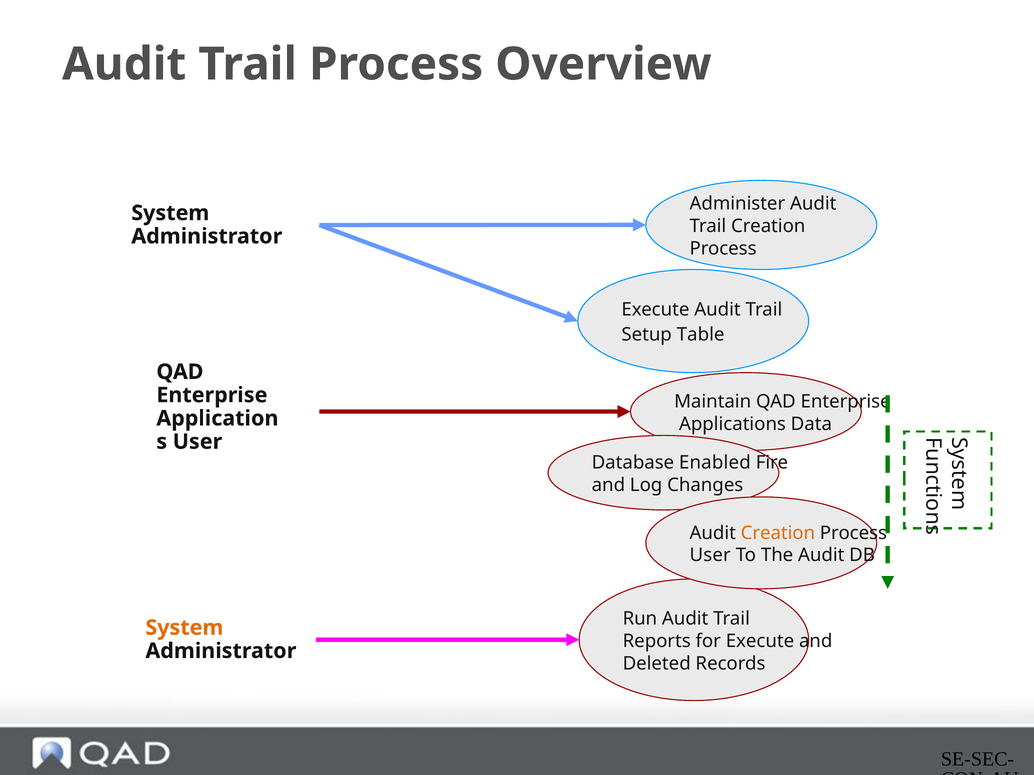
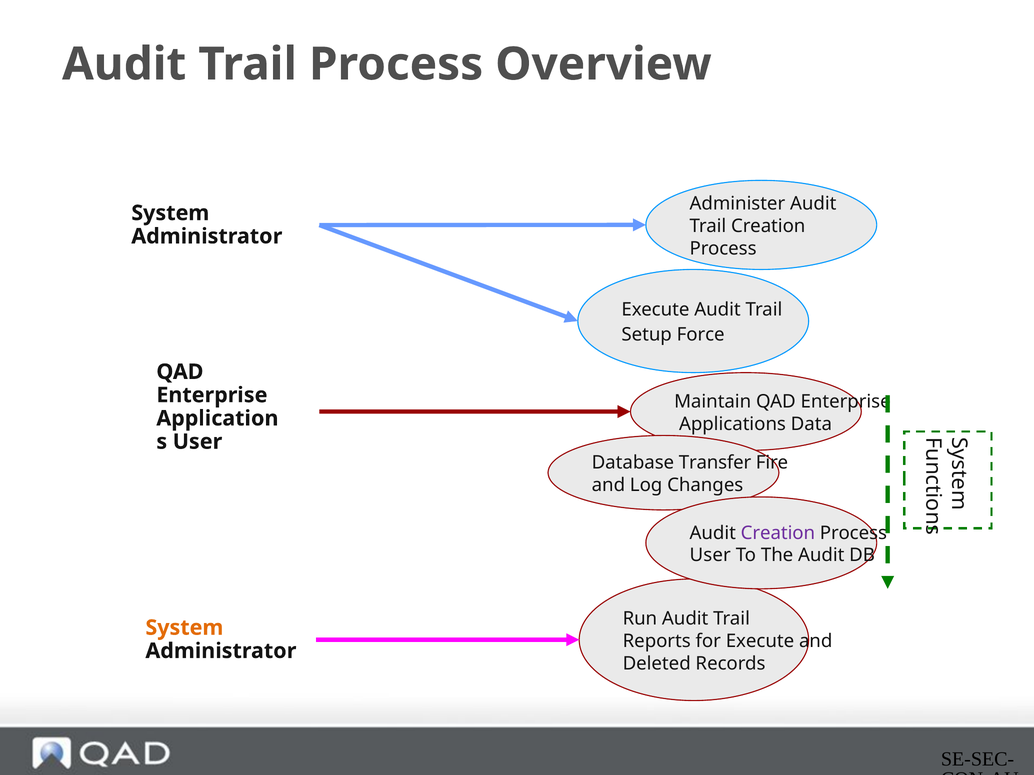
Table: Table -> Force
Enabled: Enabled -> Transfer
Creation at (778, 533) colour: orange -> purple
